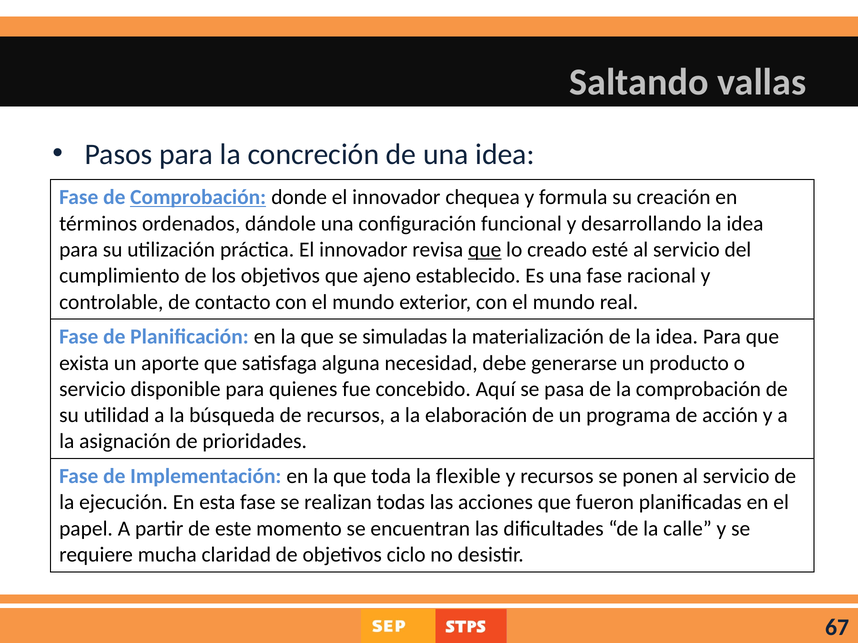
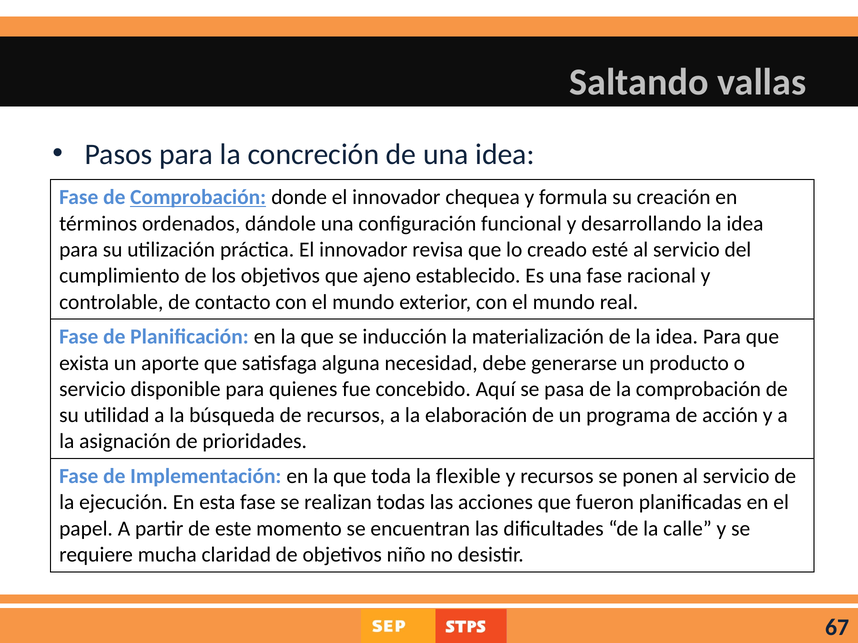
que at (485, 250) underline: present -> none
simuladas: simuladas -> inducción
ciclo: ciclo -> niño
